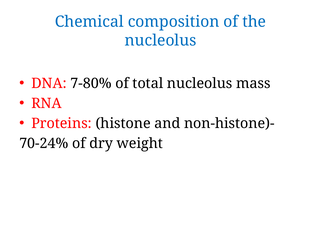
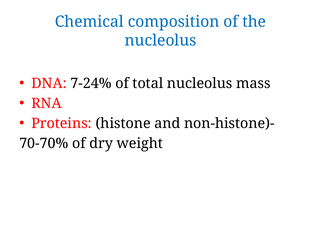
7-80%: 7-80% -> 7-24%
70-24%: 70-24% -> 70-70%
